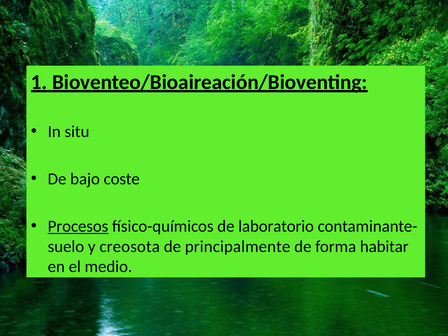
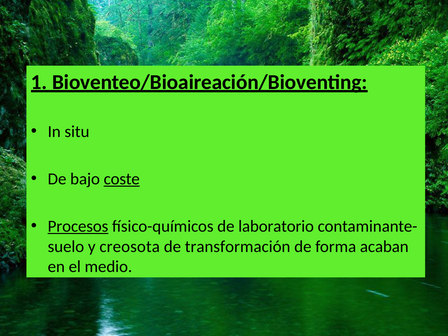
coste underline: none -> present
principalmente: principalmente -> transformación
habitar: habitar -> acaban
